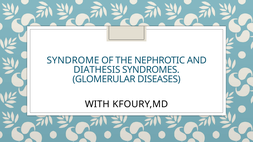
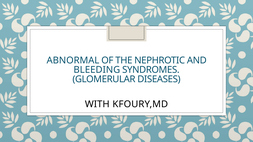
SYNDROME: SYNDROME -> ABNORMAL
DIATHESIS: DIATHESIS -> BLEEDING
